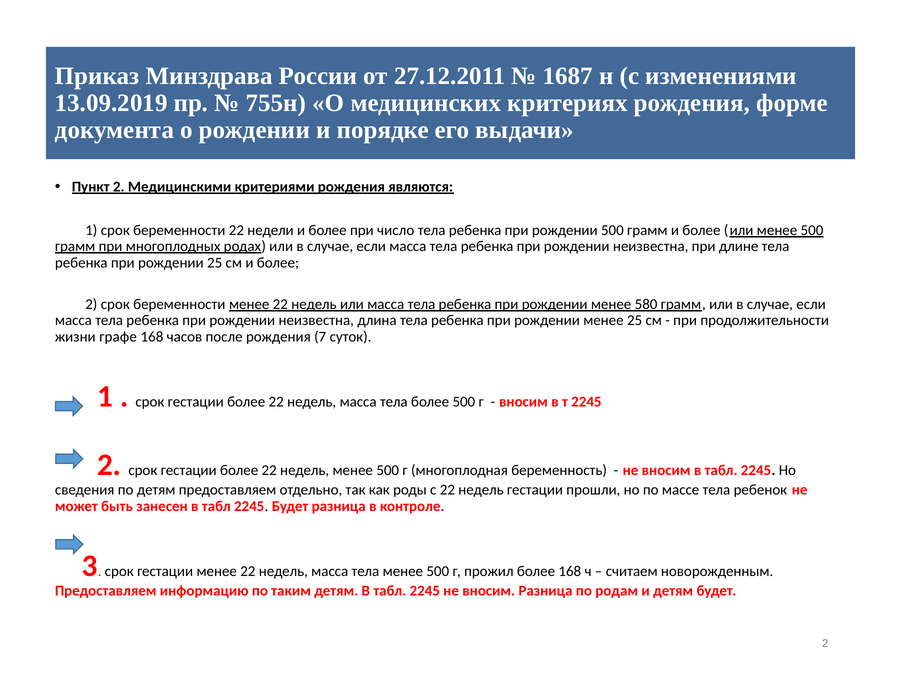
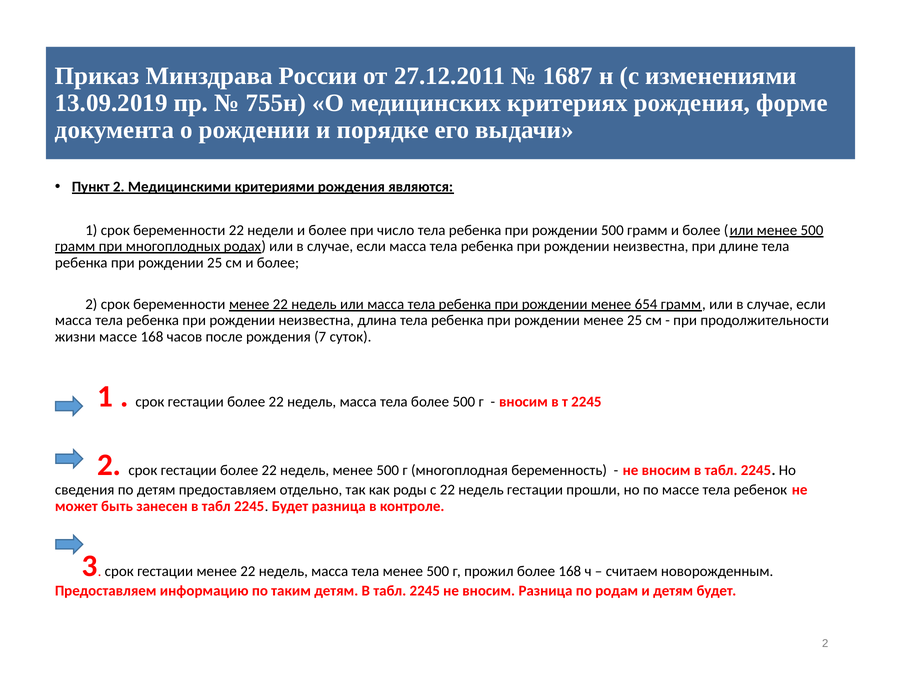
580: 580 -> 654
жизни графе: графе -> массе
